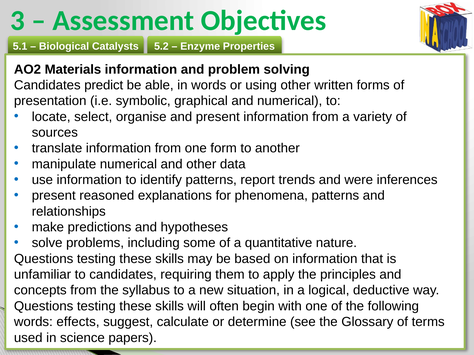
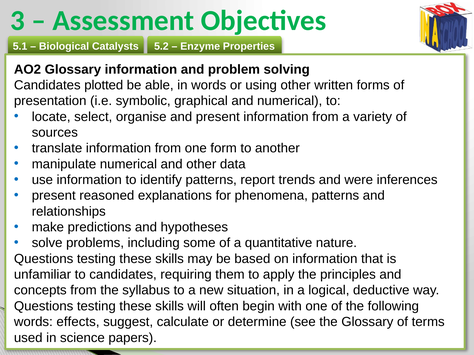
AO2 Materials: Materials -> Glossary
predict: predict -> plotted
